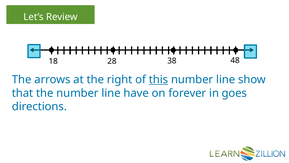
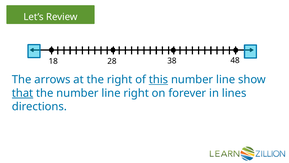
that underline: none -> present
line have: have -> right
goes: goes -> lines
